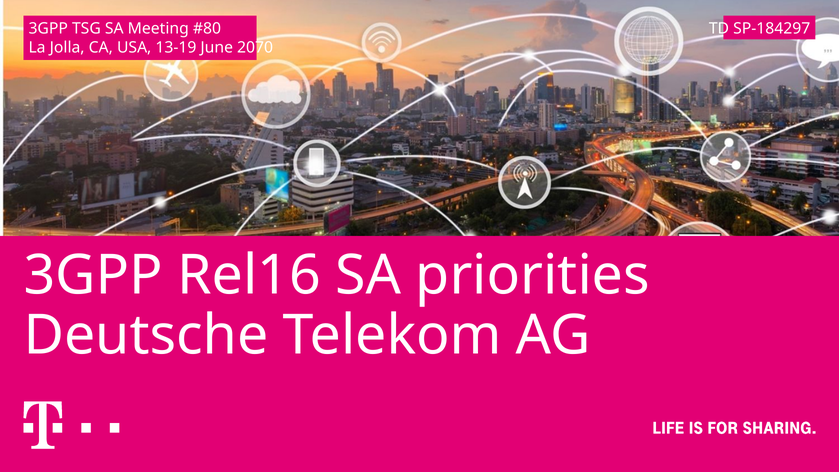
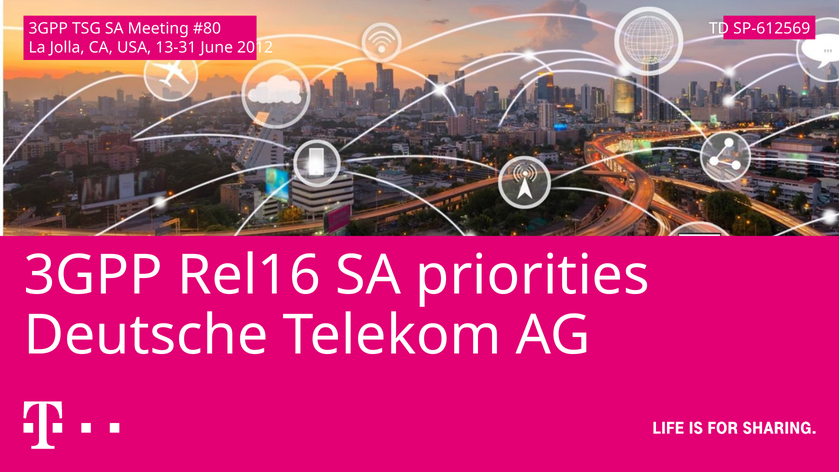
SP-184297: SP-184297 -> SP-612569
13-19: 13-19 -> 13-31
2070: 2070 -> 2012
